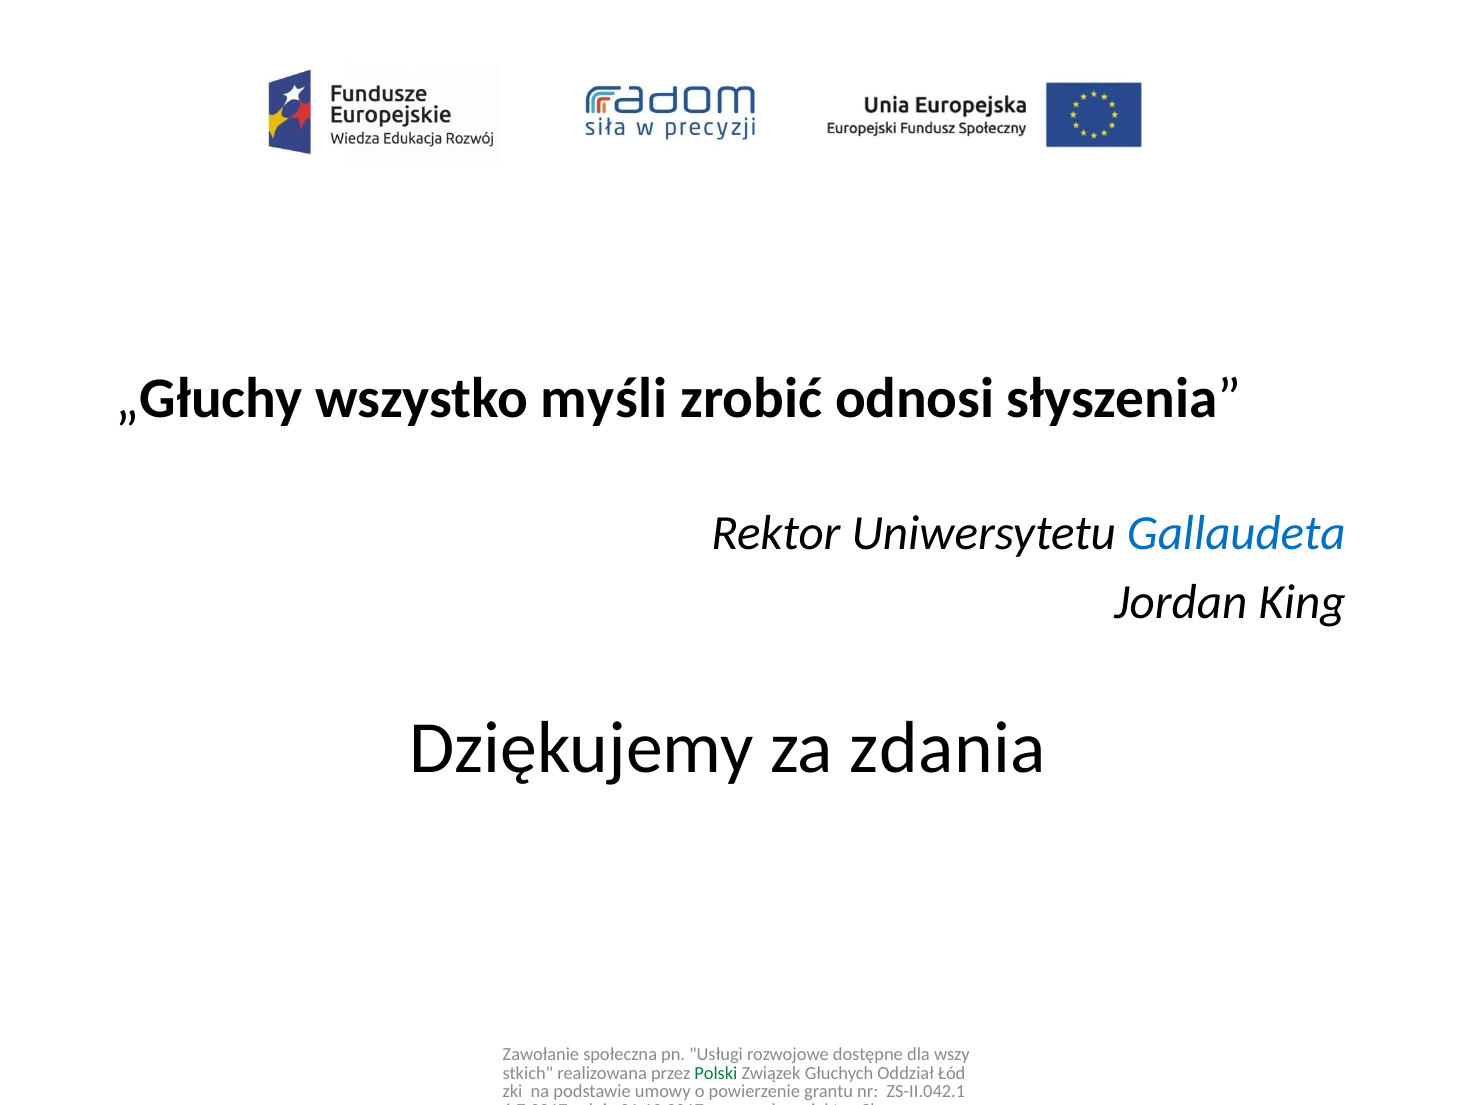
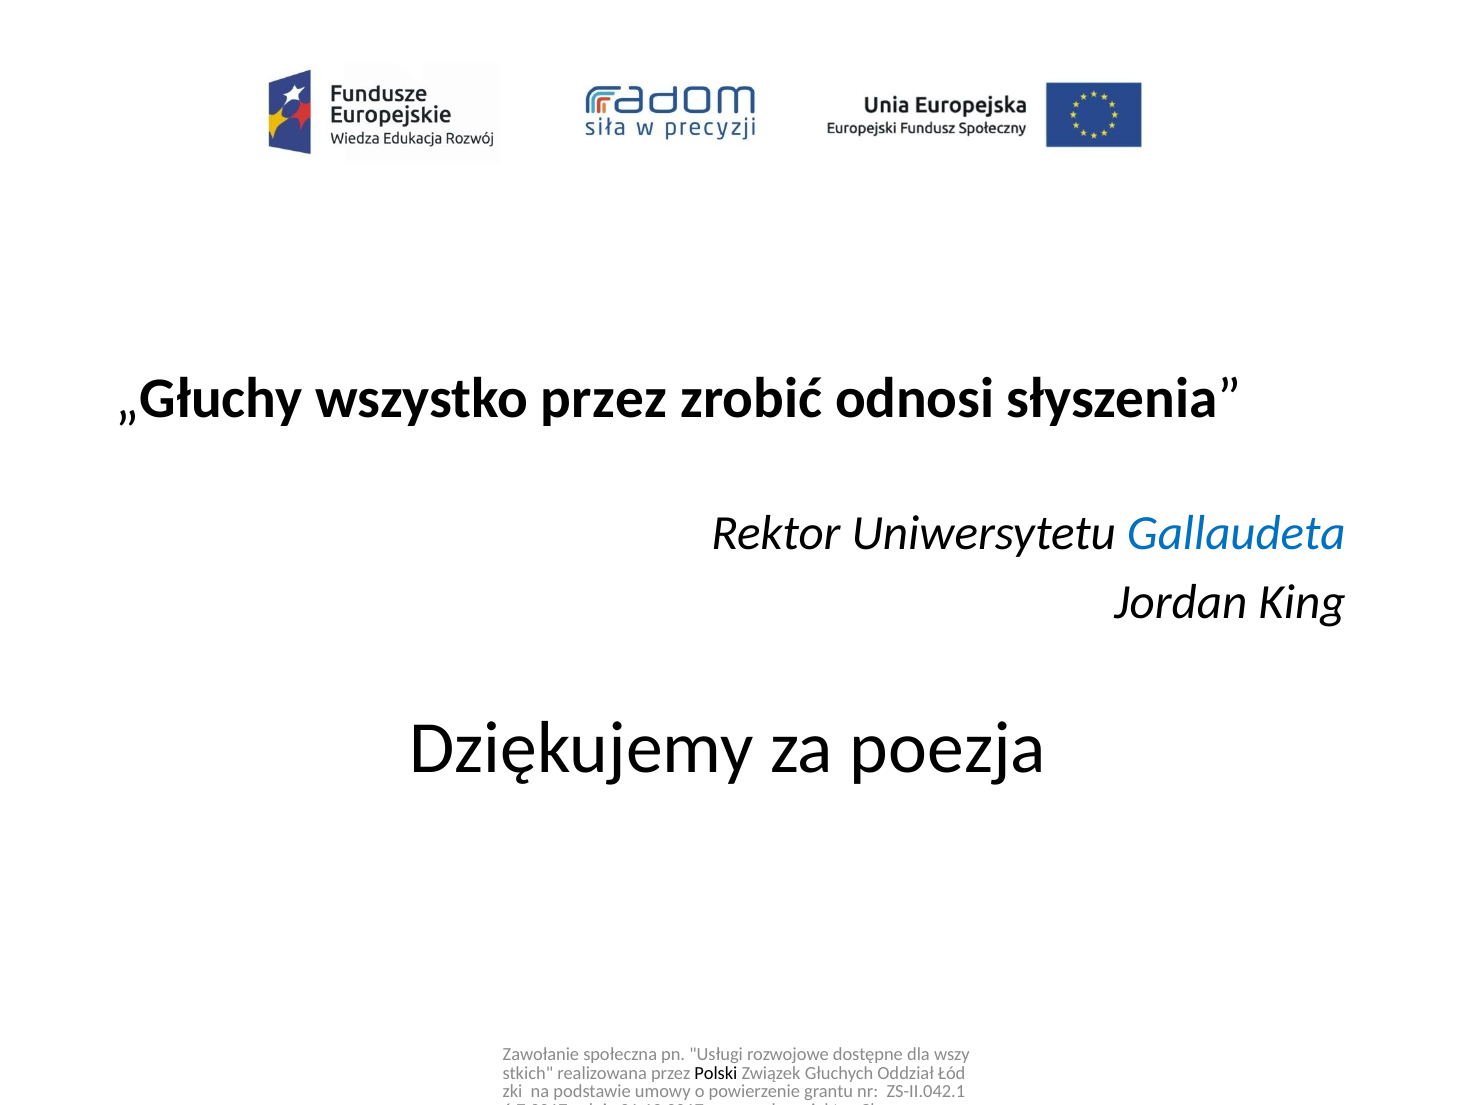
wszystko myśli: myśli -> przez
zdania: zdania -> poezja
Polski colour: green -> black
